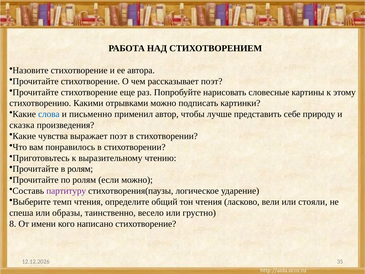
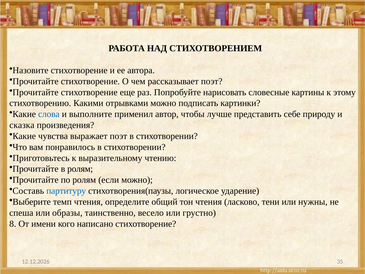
письменно: письменно -> выполните
партитуру colour: purple -> blue
вели: вели -> тени
стояли: стояли -> нужны
